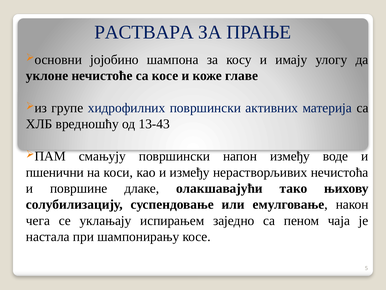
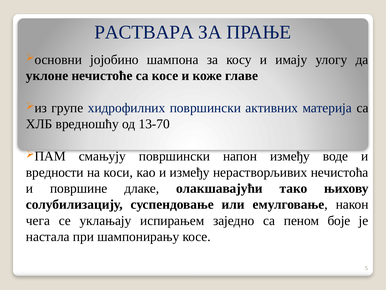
13-43: 13-43 -> 13-70
пшенични: пшенични -> вредности
чаја: чаја -> боје
